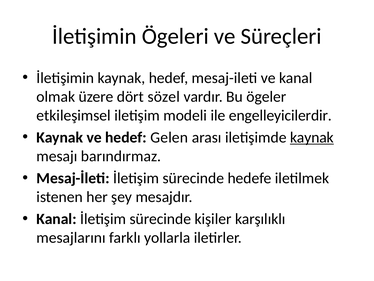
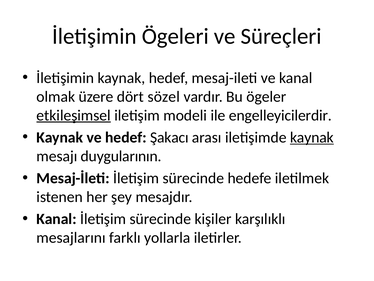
etkileşimsel underline: none -> present
Gelen: Gelen -> Şakacı
barındırmaz: barındırmaz -> duygularının
